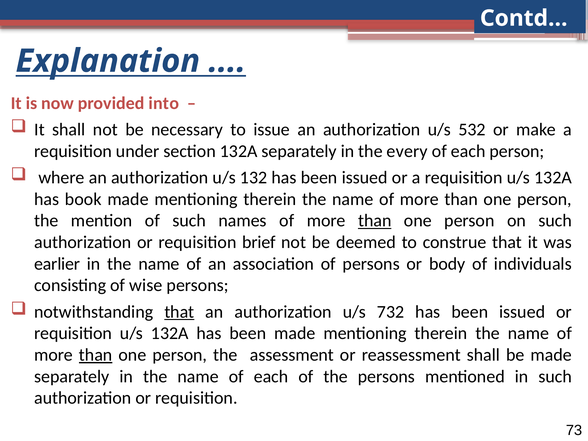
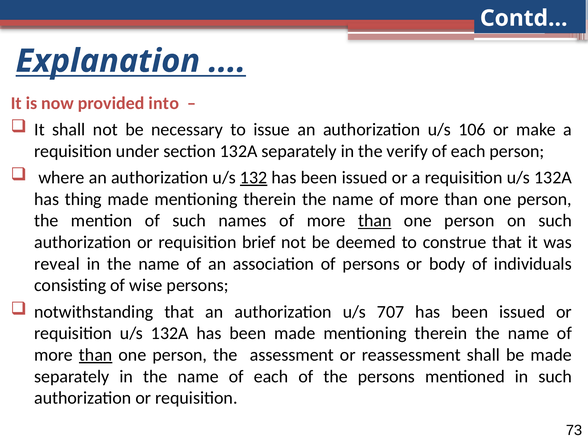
532: 532 -> 106
every: every -> verify
132 underline: none -> present
book: book -> thing
earlier: earlier -> reveal
that at (179, 312) underline: present -> none
732: 732 -> 707
